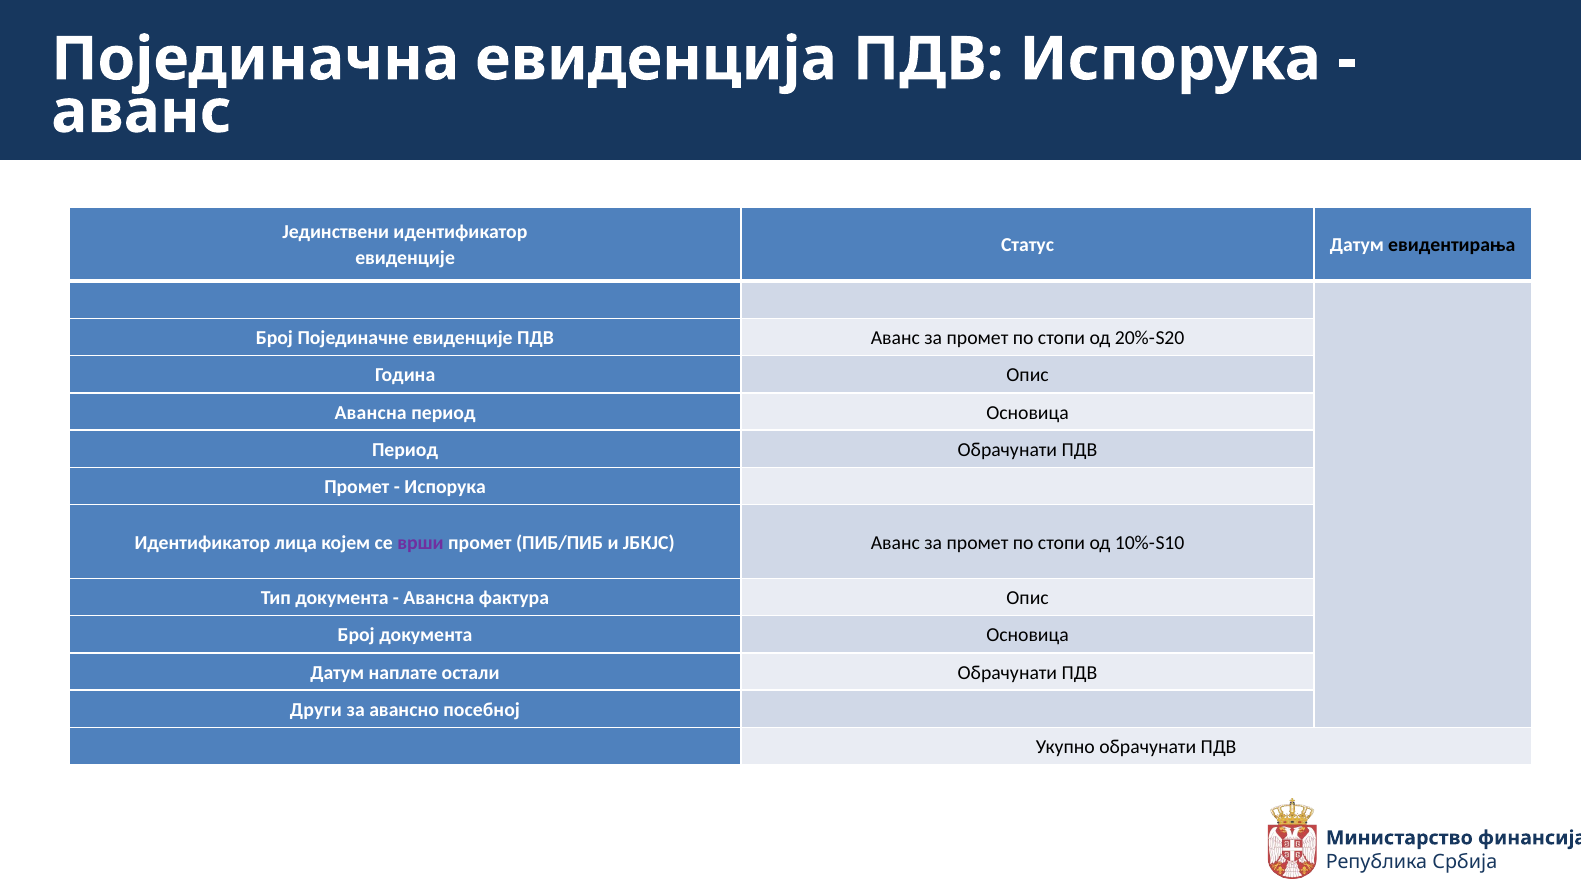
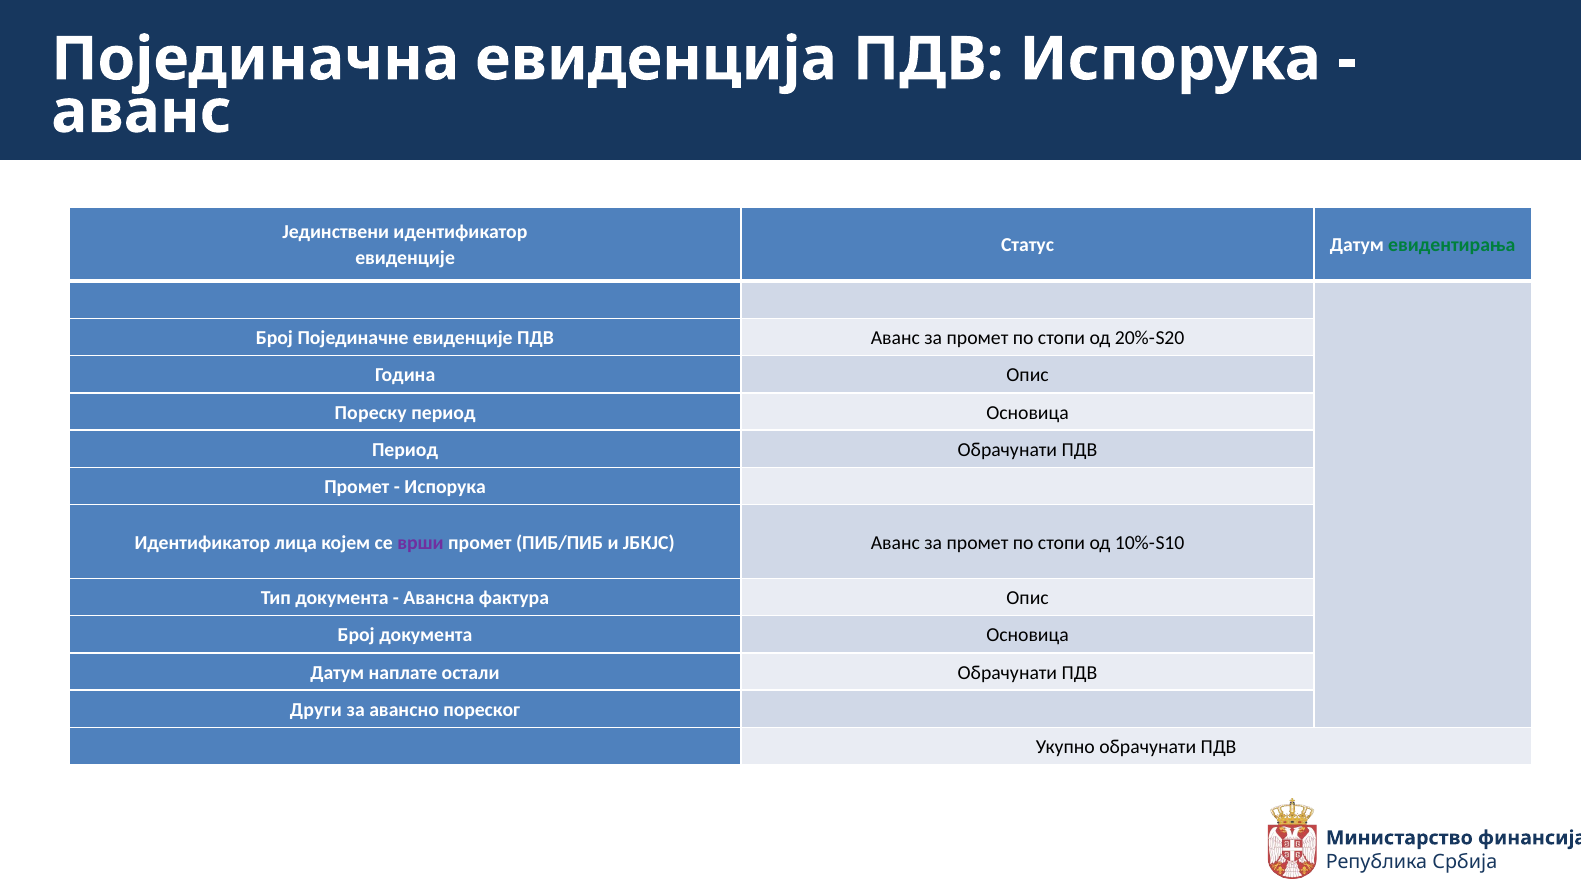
евидентирања colour: black -> green
Авансна at (371, 413): Авансна -> Пореску
посебној: посебној -> пореског
